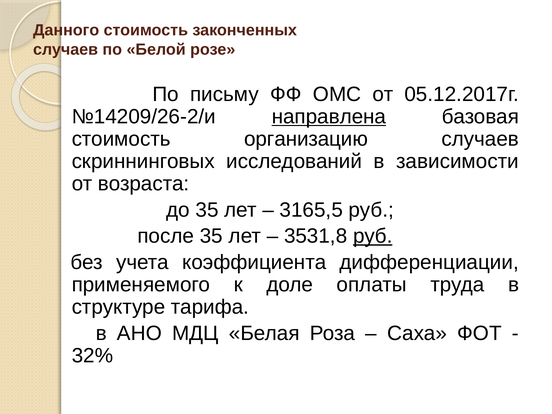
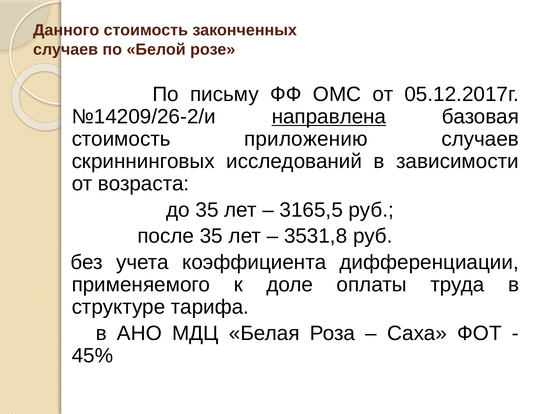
организацию: организацию -> приложению
руб at (373, 236) underline: present -> none
32%: 32% -> 45%
